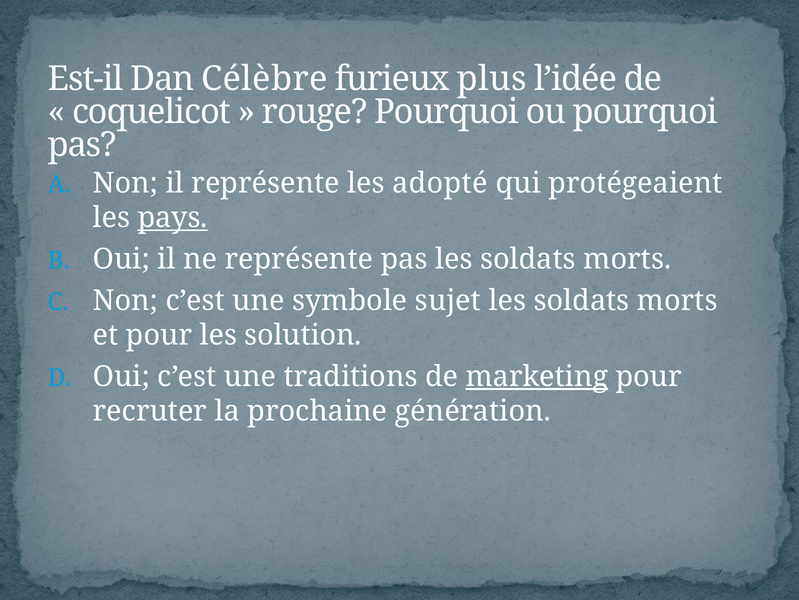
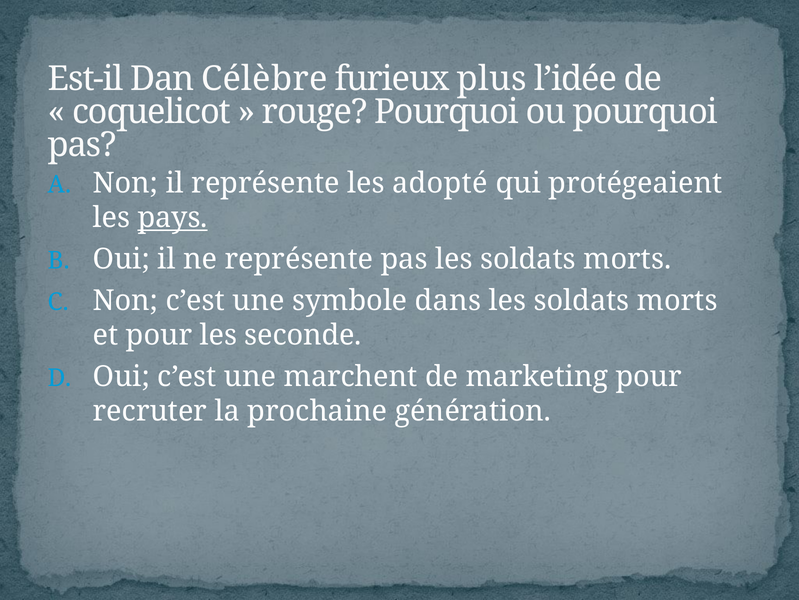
sujet: sujet -> dans
solution: solution -> seconde
traditions: traditions -> marchent
marketing underline: present -> none
